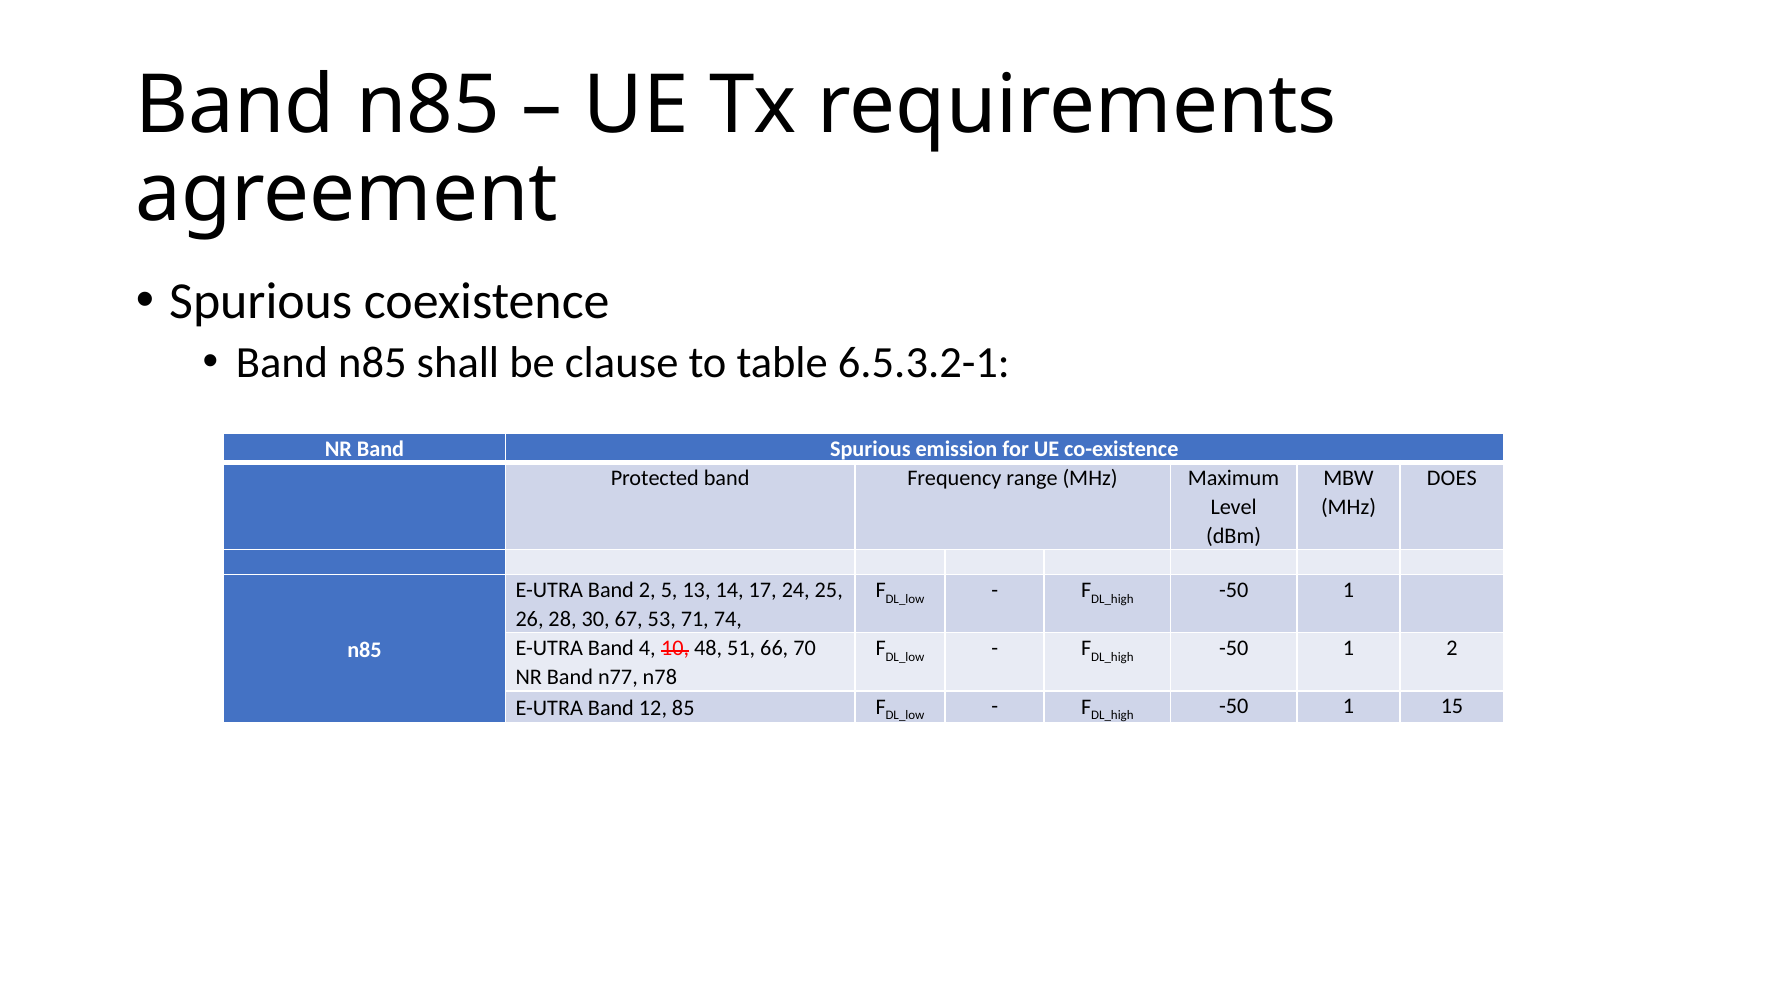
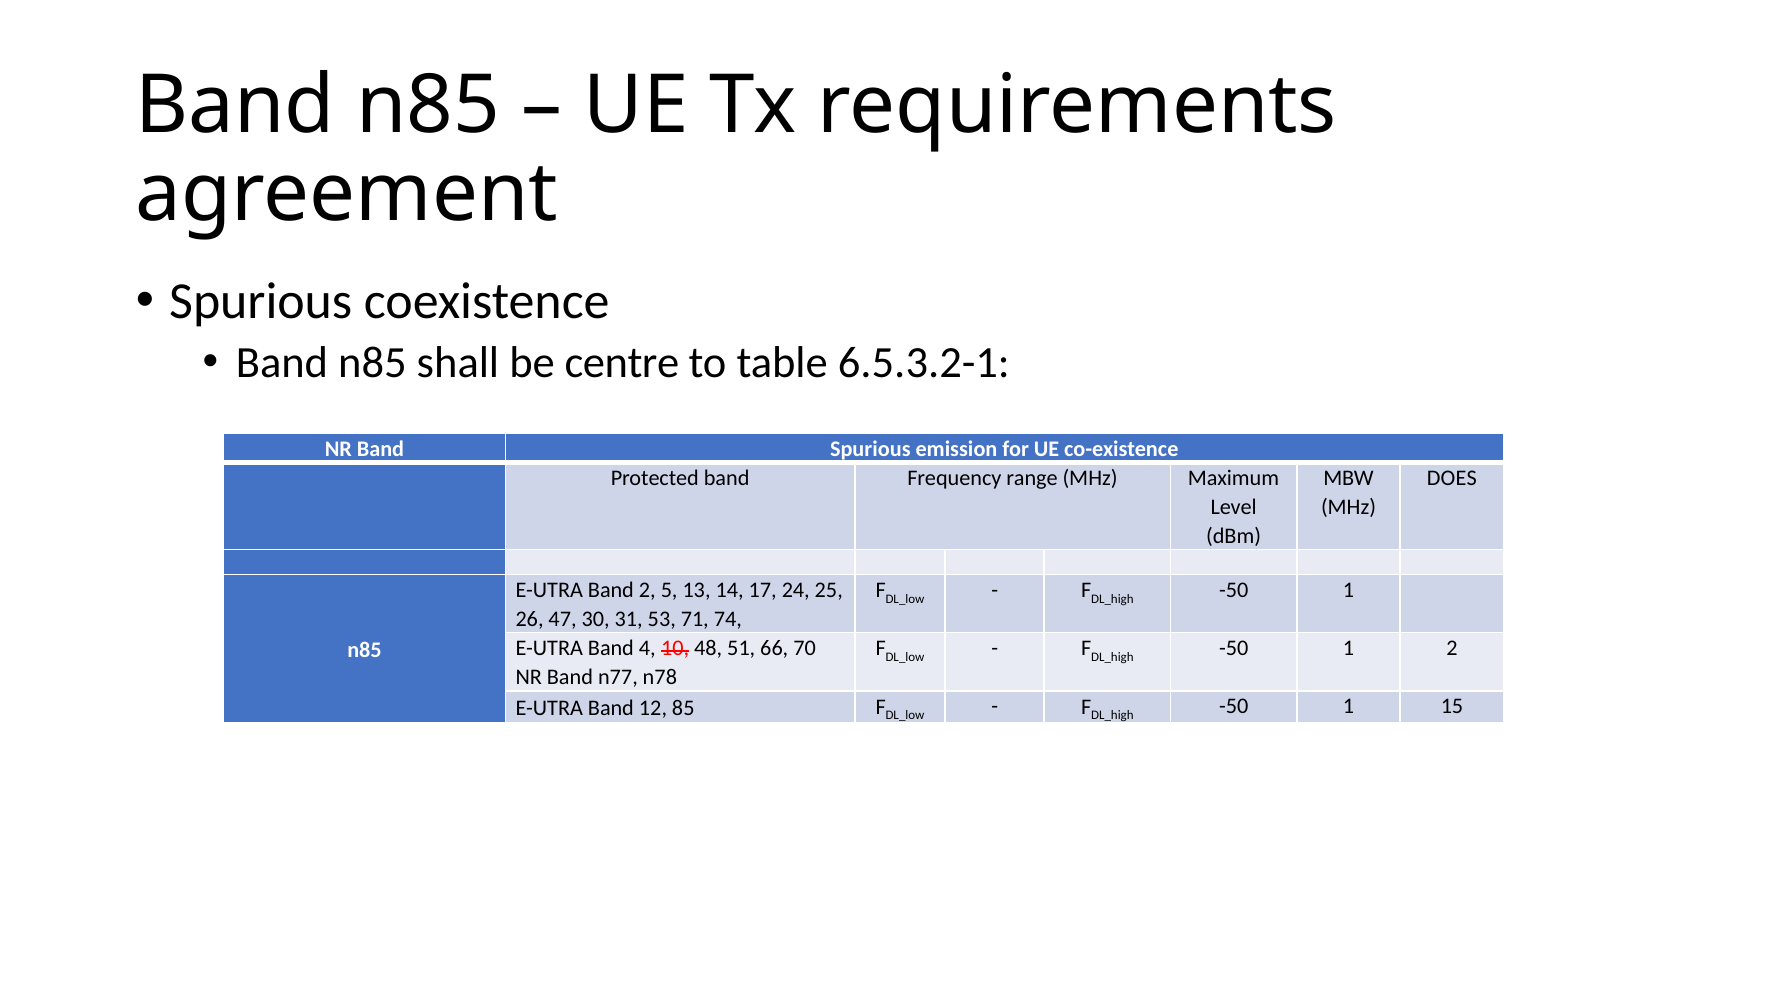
clause: clause -> centre
28: 28 -> 47
67: 67 -> 31
